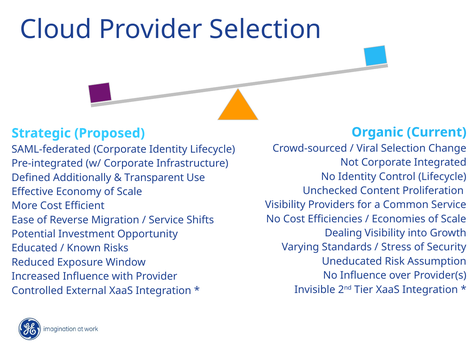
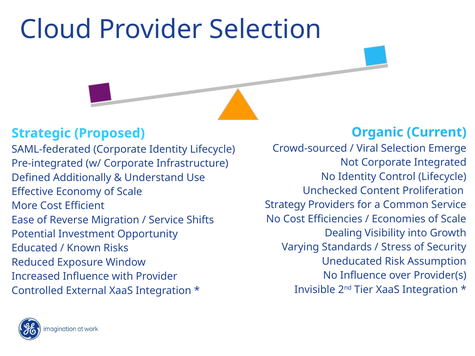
Change: Change -> Emerge
Transparent: Transparent -> Understand
Visibility at (285, 205): Visibility -> Strategy
